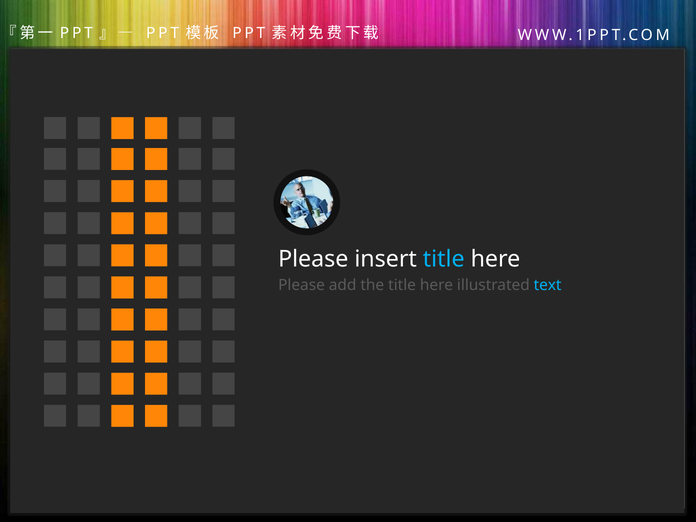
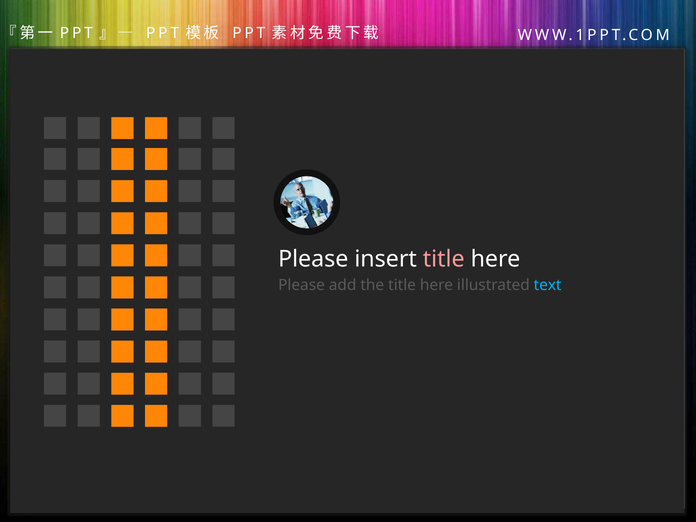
title at (444, 259) colour: light blue -> pink
